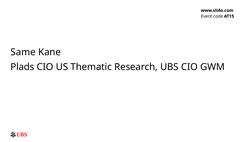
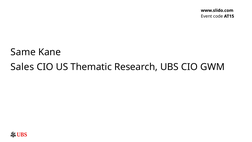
Plads: Plads -> Sales
